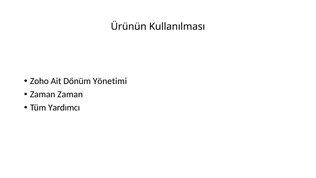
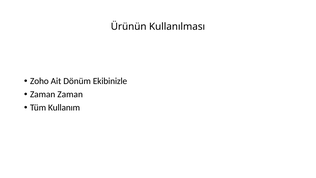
Yönetimi: Yönetimi -> Ekibinizle
Yardımcı: Yardımcı -> Kullanım
